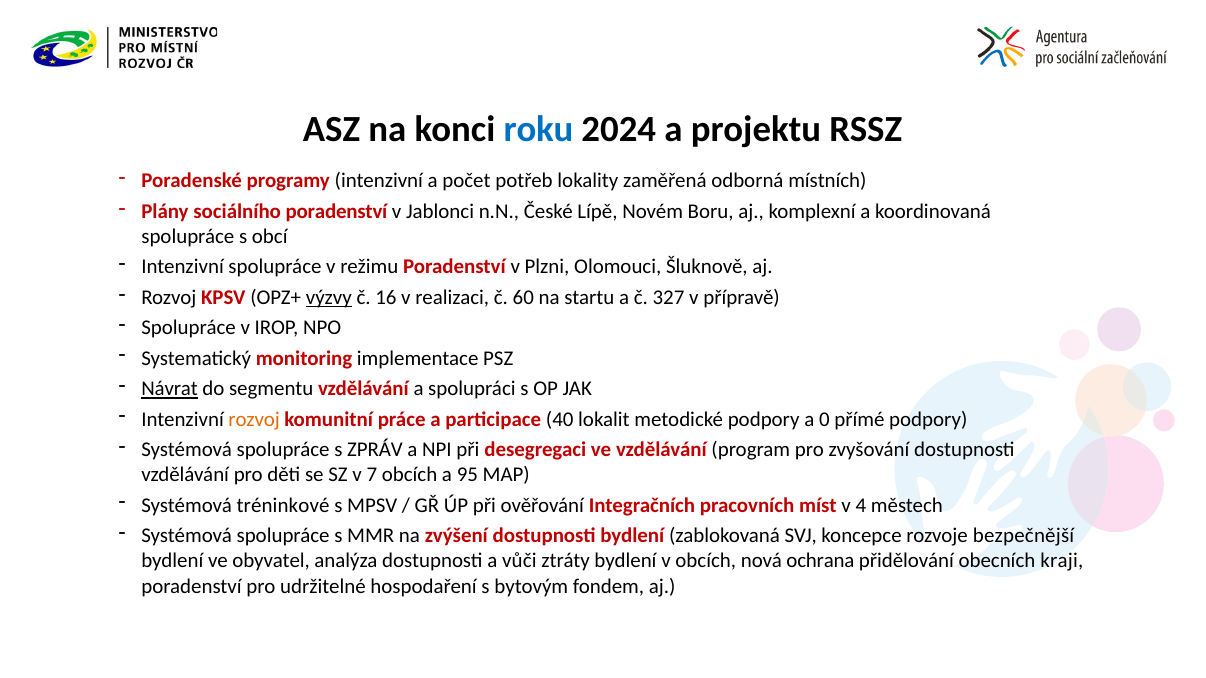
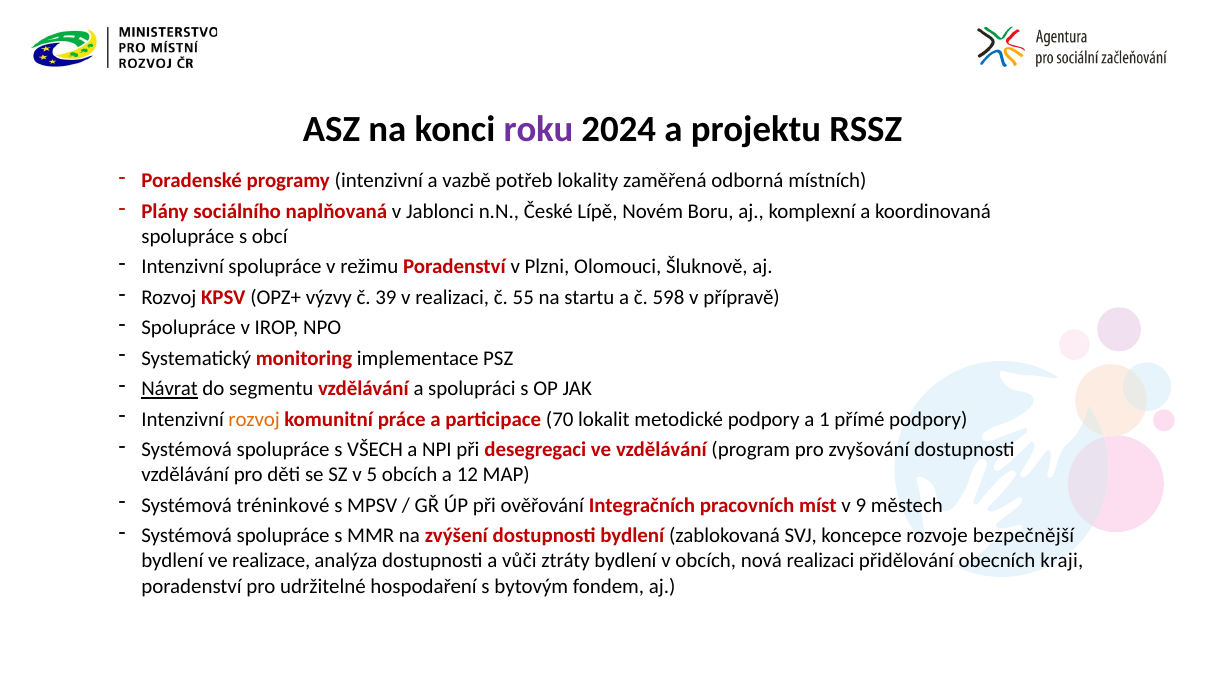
roku colour: blue -> purple
počet: počet -> vazbě
sociálního poradenství: poradenství -> naplňovaná
výzvy underline: present -> none
16: 16 -> 39
60: 60 -> 55
327: 327 -> 598
40: 40 -> 70
0: 0 -> 1
ZPRÁV: ZPRÁV -> VŠECH
7: 7 -> 5
95: 95 -> 12
4: 4 -> 9
obyvatel: obyvatel -> realizace
nová ochrana: ochrana -> realizaci
